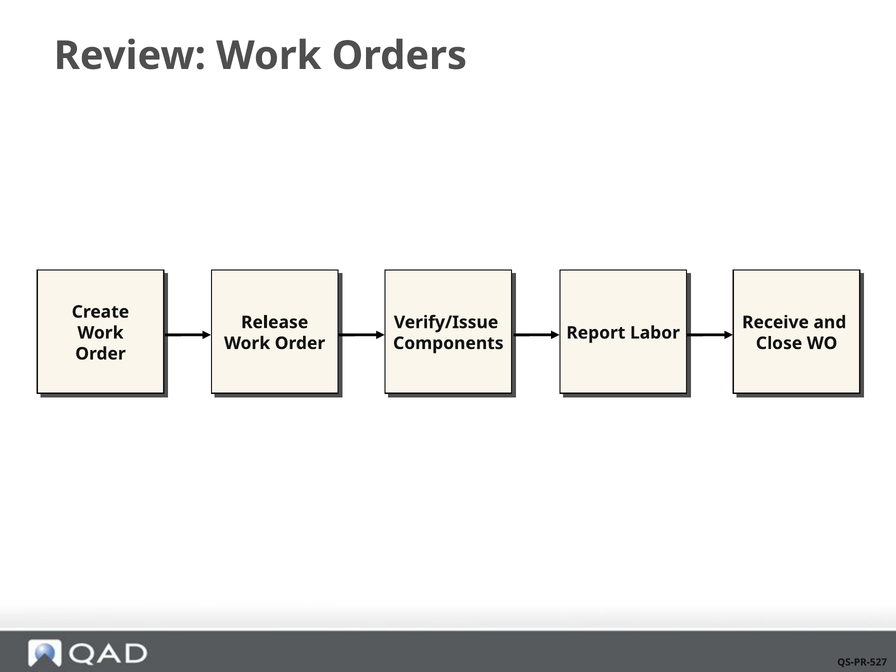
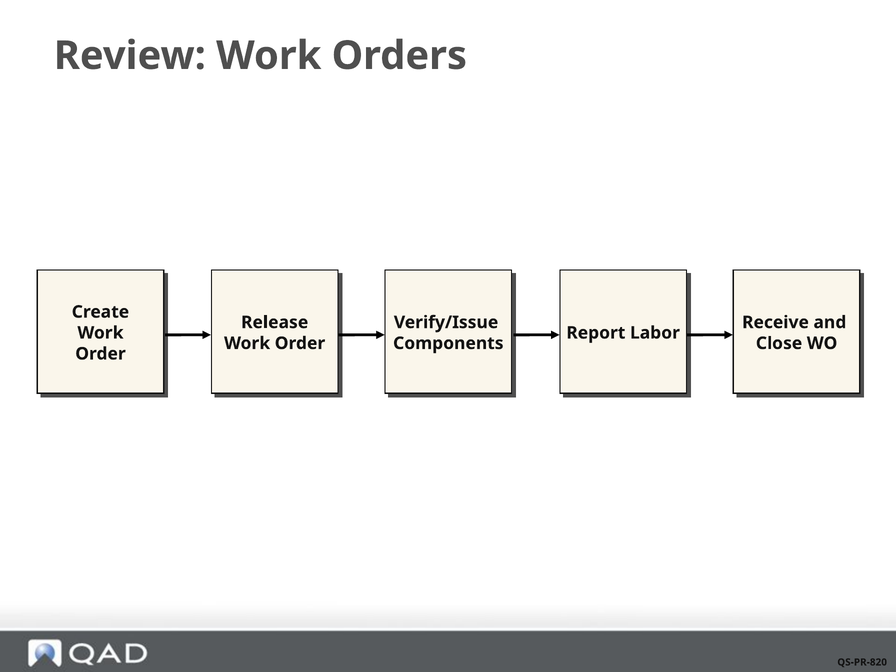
QS-PR-527: QS-PR-527 -> QS-PR-820
